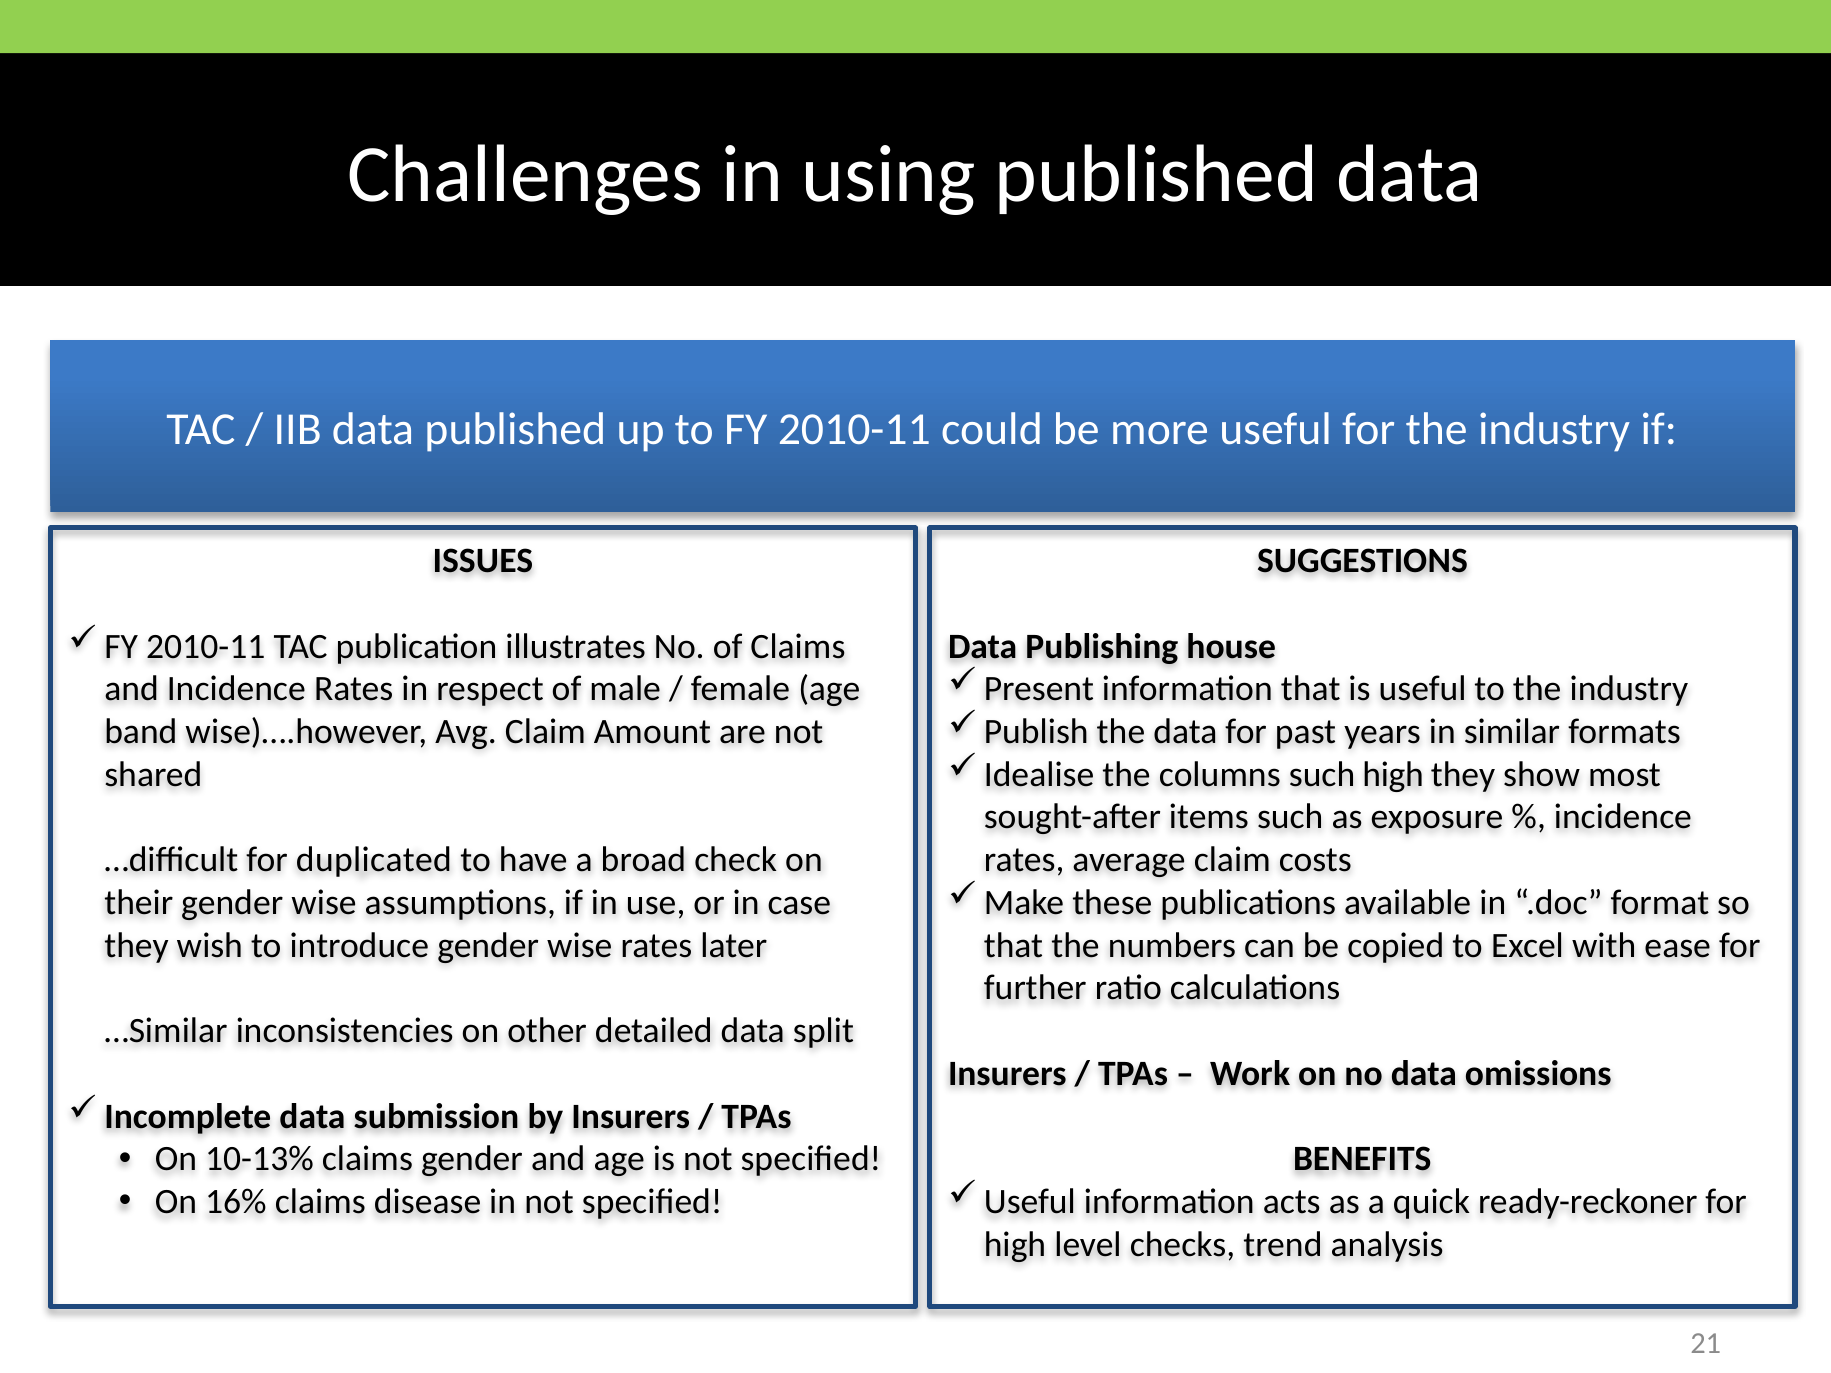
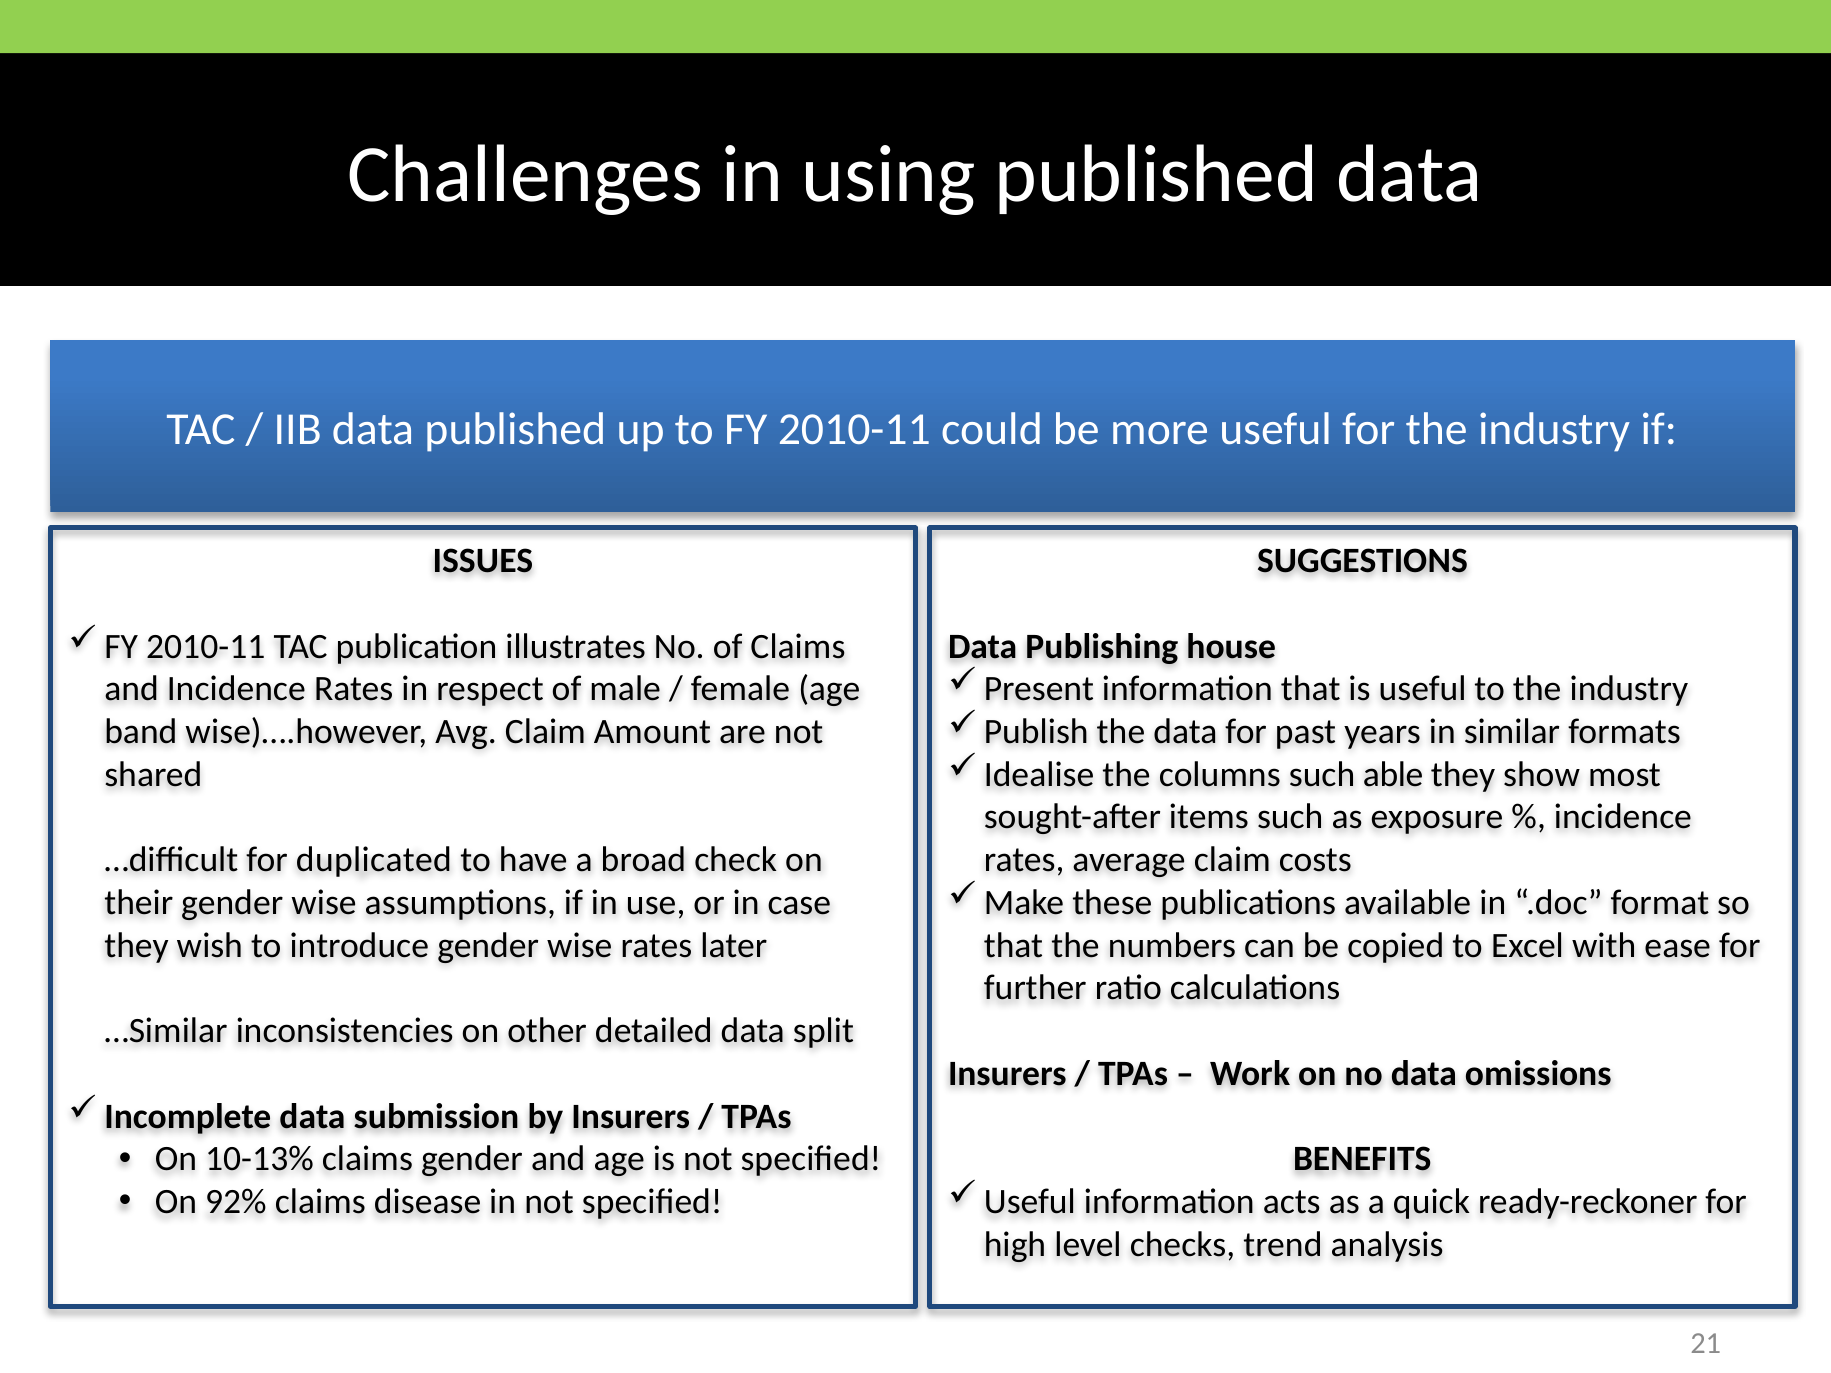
such high: high -> able
16%: 16% -> 92%
